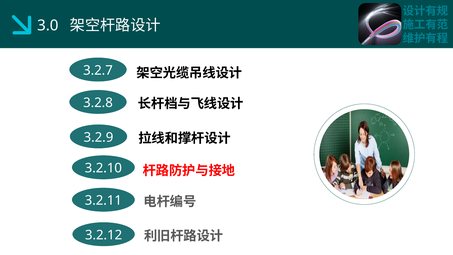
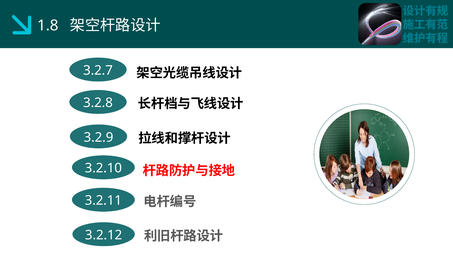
3.0: 3.0 -> 1.8
